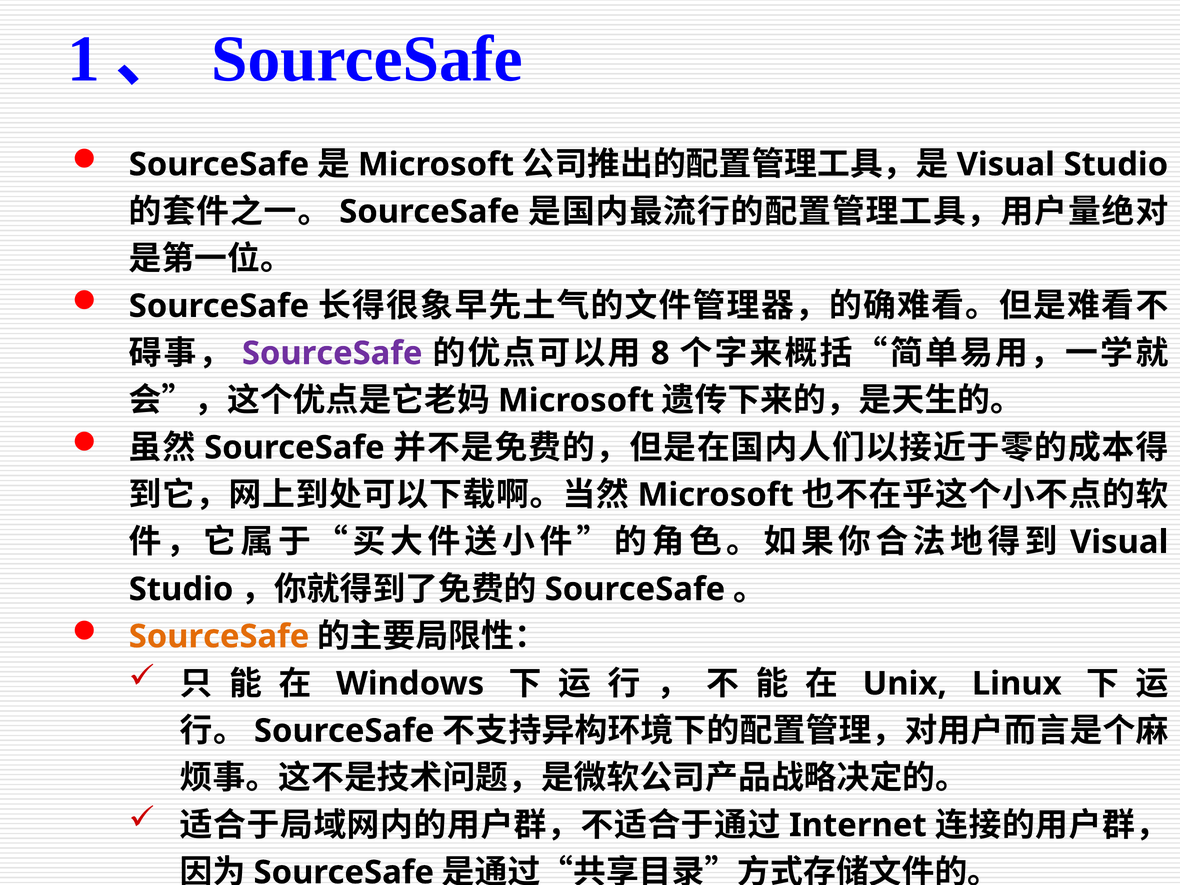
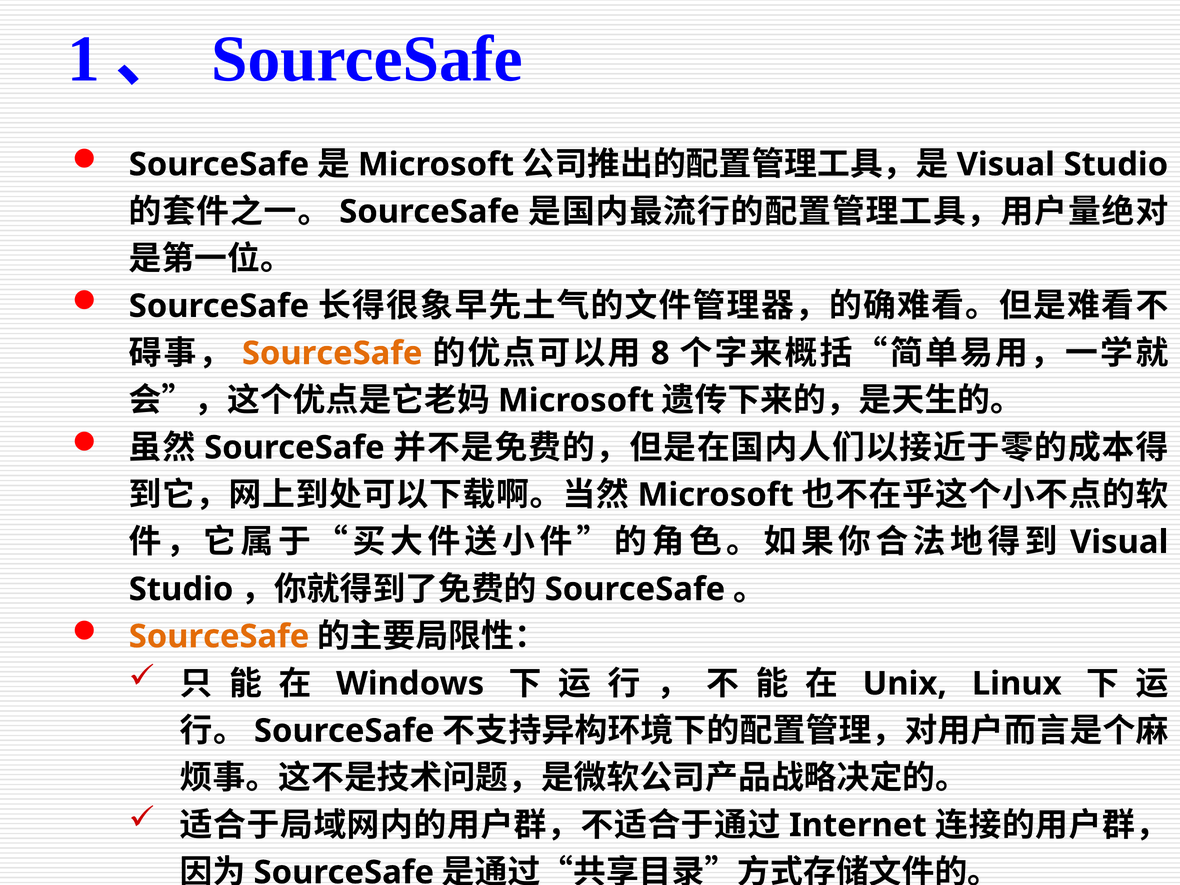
SourceSafe at (332, 353) colour: purple -> orange
